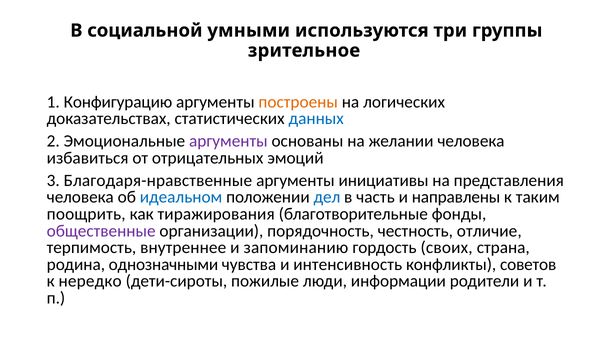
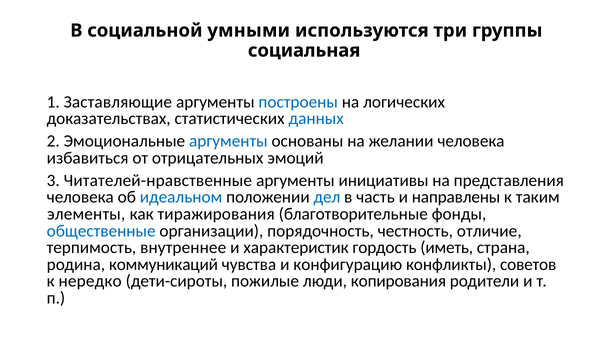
зрительное: зрительное -> социальная
Конфигурацию: Конфигурацию -> Заставляющие
построены colour: orange -> blue
аргументы at (228, 141) colour: purple -> blue
Благодаря-нравственные: Благодаря-нравственные -> Читателей-нравственные
поощрить: поощрить -> элементы
общественные colour: purple -> blue
запоминанию: запоминанию -> характеристик
своих: своих -> иметь
однозначными: однозначными -> коммуникаций
интенсивность: интенсивность -> конфигурацию
информации: информации -> копирования
